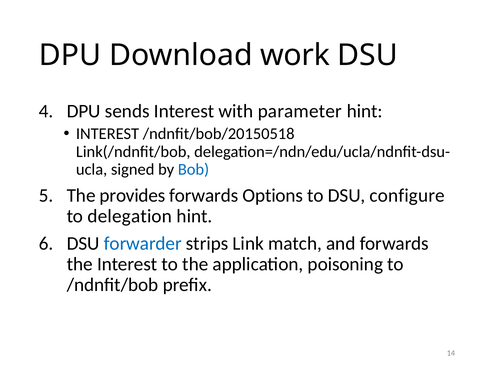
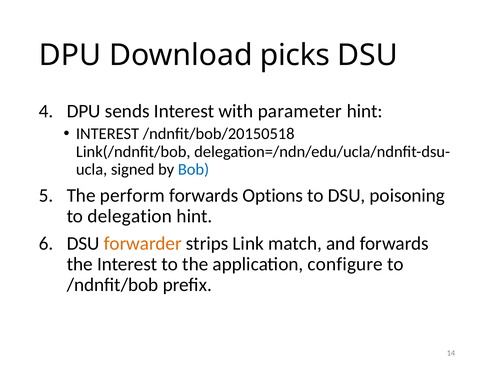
work: work -> picks
provides: provides -> perform
configure: configure -> poisoning
forwarder colour: blue -> orange
poisoning: poisoning -> configure
